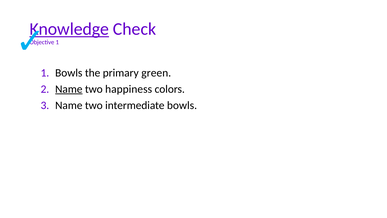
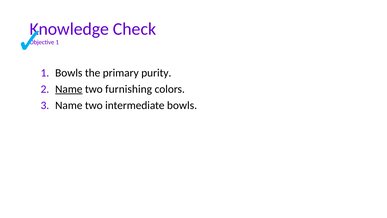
Knowledge underline: present -> none
green: green -> purity
happiness: happiness -> furnishing
